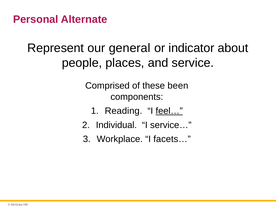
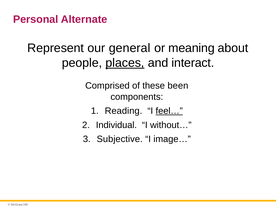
indicator: indicator -> meaning
places underline: none -> present
service: service -> interact
service…: service… -> without…
Workplace: Workplace -> Subjective
facets…: facets… -> image…
